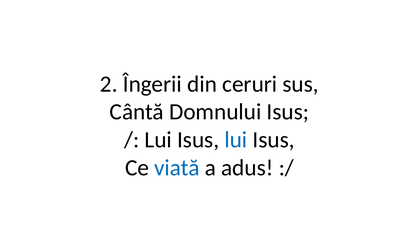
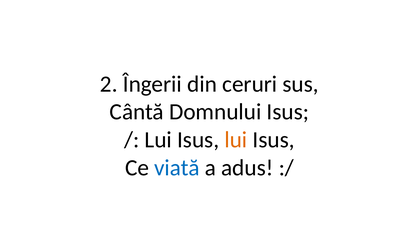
lui at (236, 140) colour: blue -> orange
